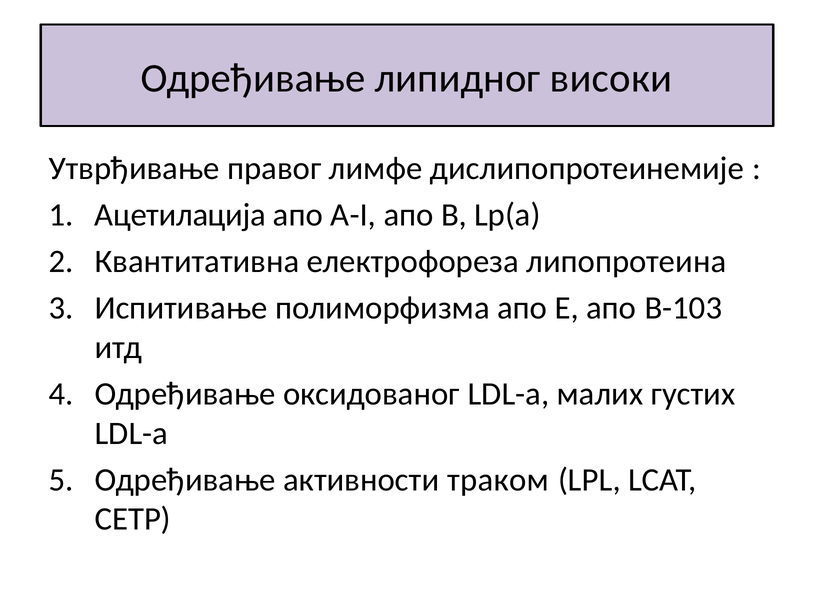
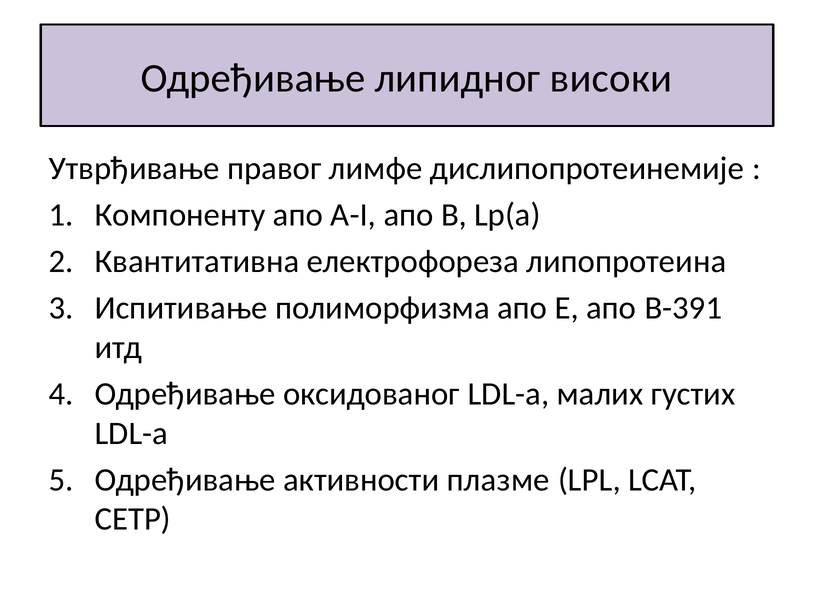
Ацетилација: Ацетилација -> Компоненту
B-103: B-103 -> B-391
траком: траком -> плазме
